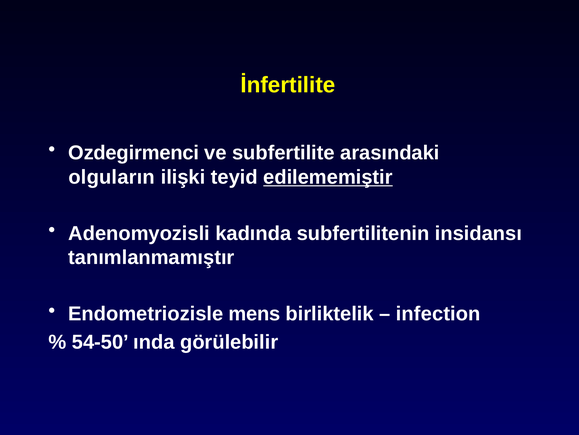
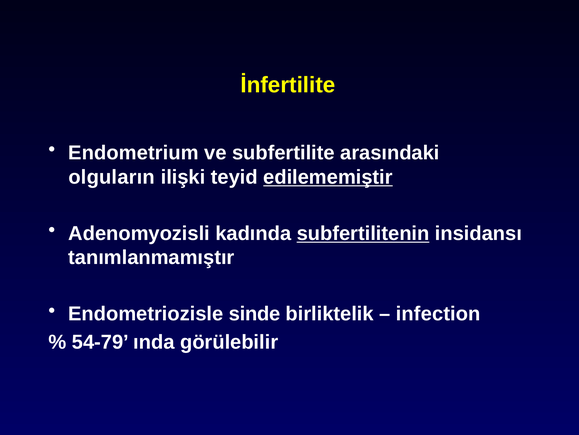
Ozdegirmenci: Ozdegirmenci -> Endometrium
subfertilitenin underline: none -> present
mens: mens -> sinde
54-50: 54-50 -> 54-79
